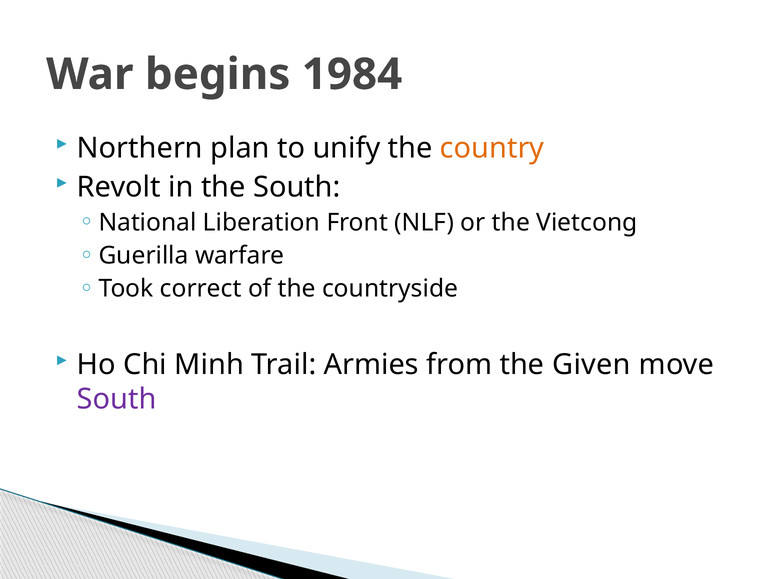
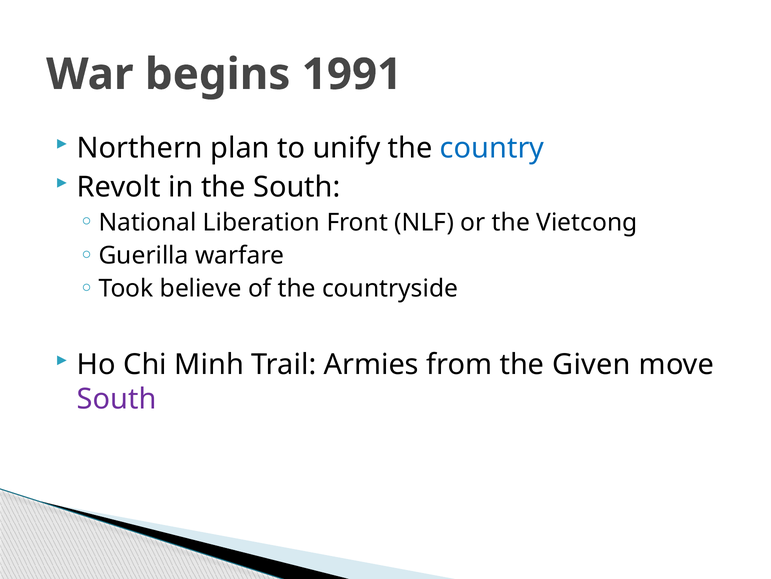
1984: 1984 -> 1991
country colour: orange -> blue
correct: correct -> believe
